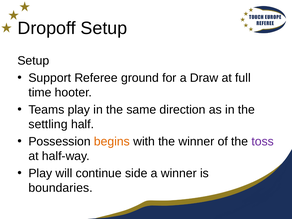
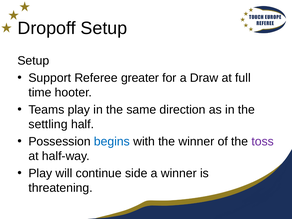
ground: ground -> greater
begins colour: orange -> blue
boundaries: boundaries -> threatening
